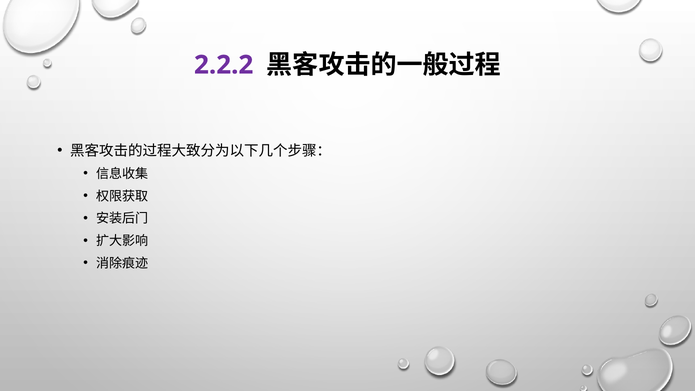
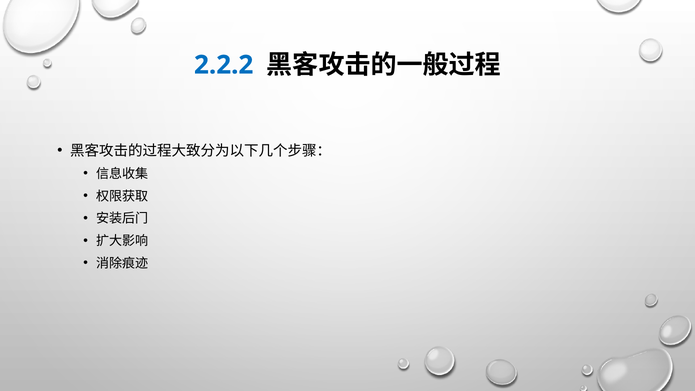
2.2.2 colour: purple -> blue
